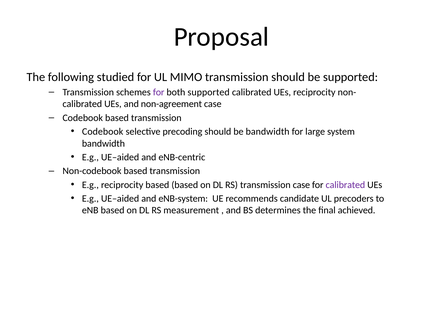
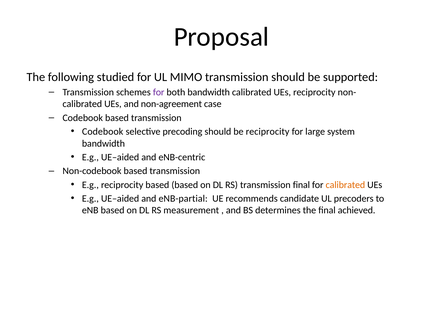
both supported: supported -> bandwidth
be bandwidth: bandwidth -> reciprocity
transmission case: case -> final
calibrated at (345, 184) colour: purple -> orange
eNB-system: eNB-system -> eNB-partial
